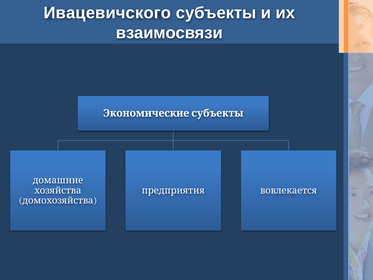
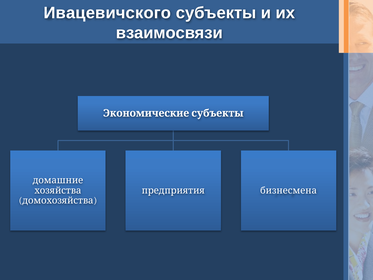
вовлекается: вовлекается -> бизнесмена
